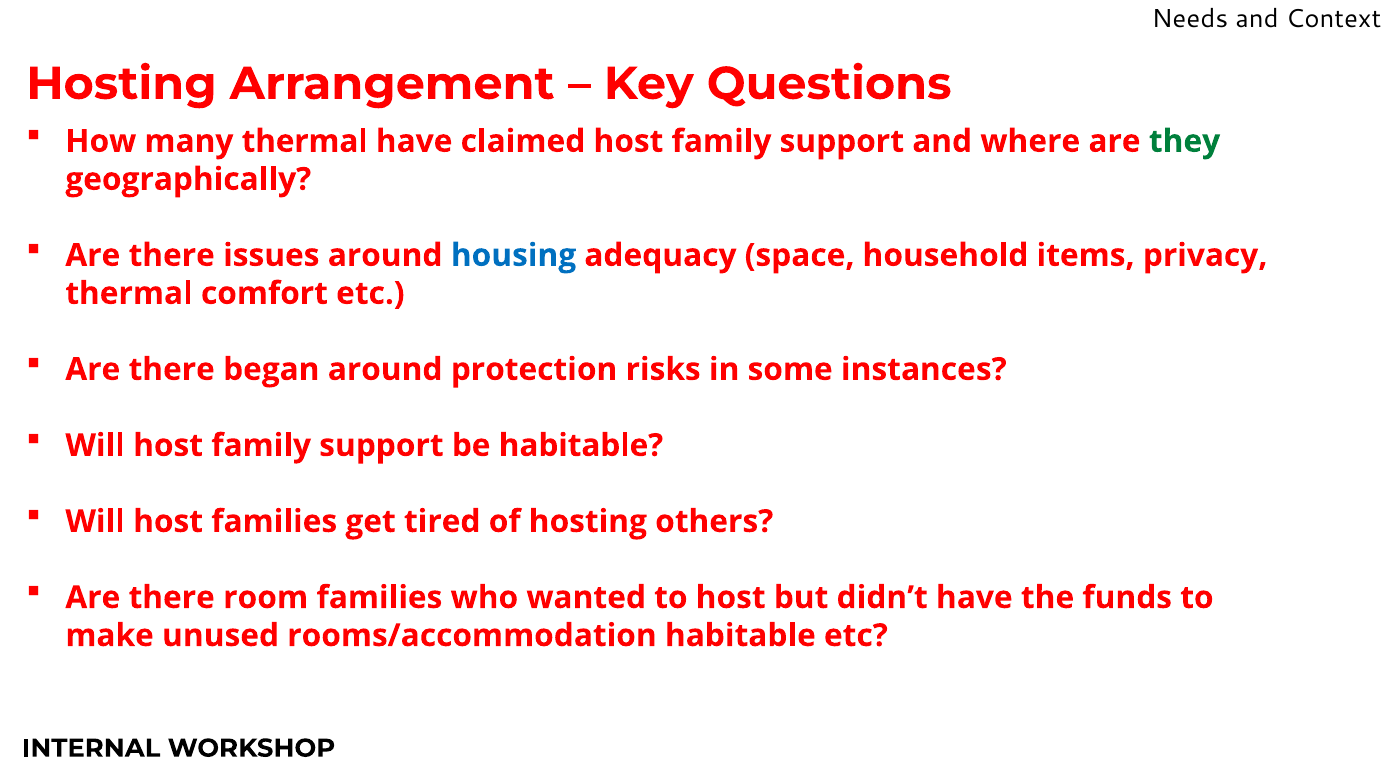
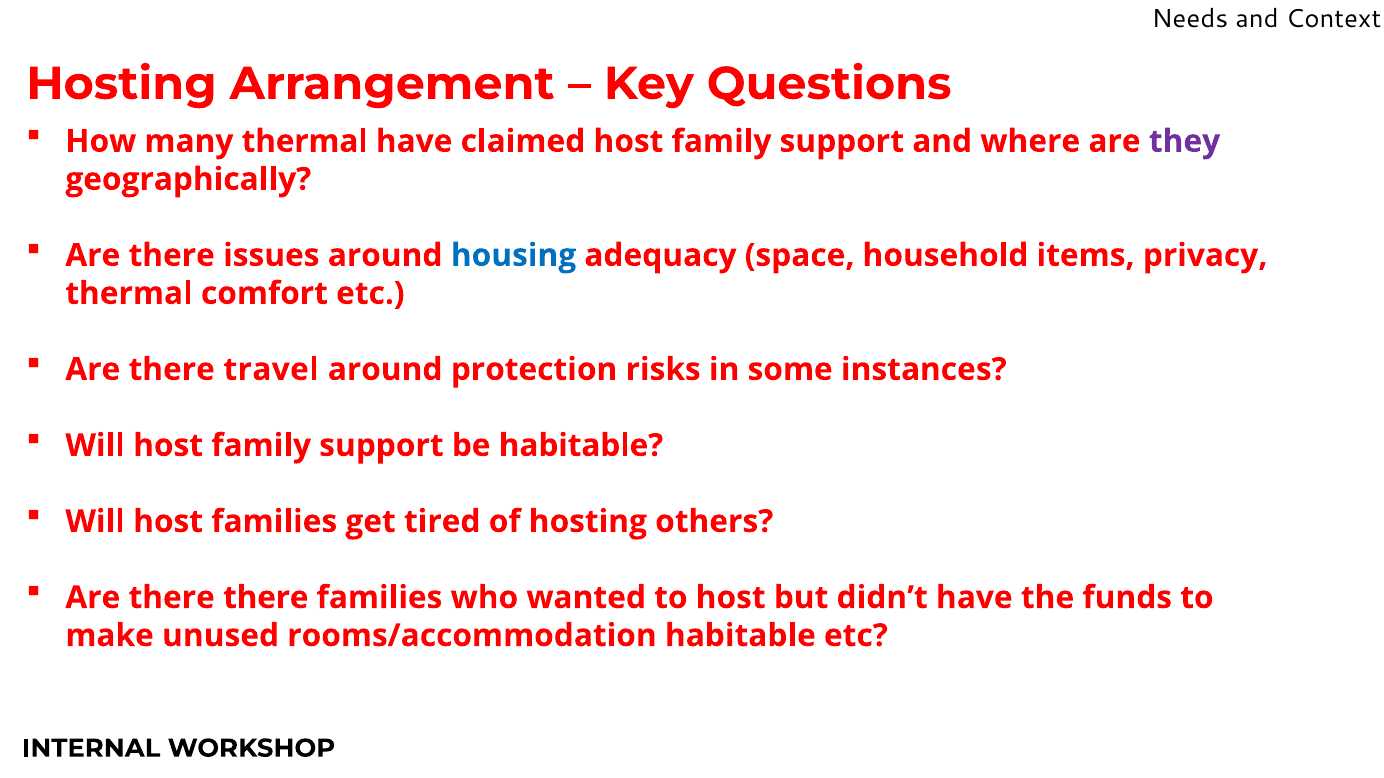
they colour: green -> purple
began: began -> travel
there room: room -> there
